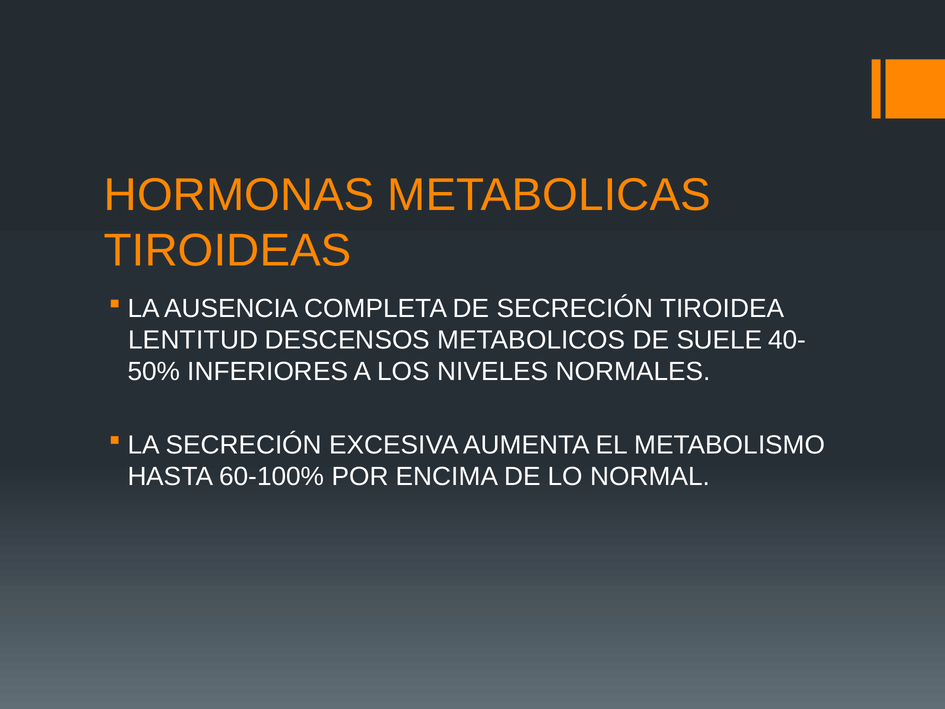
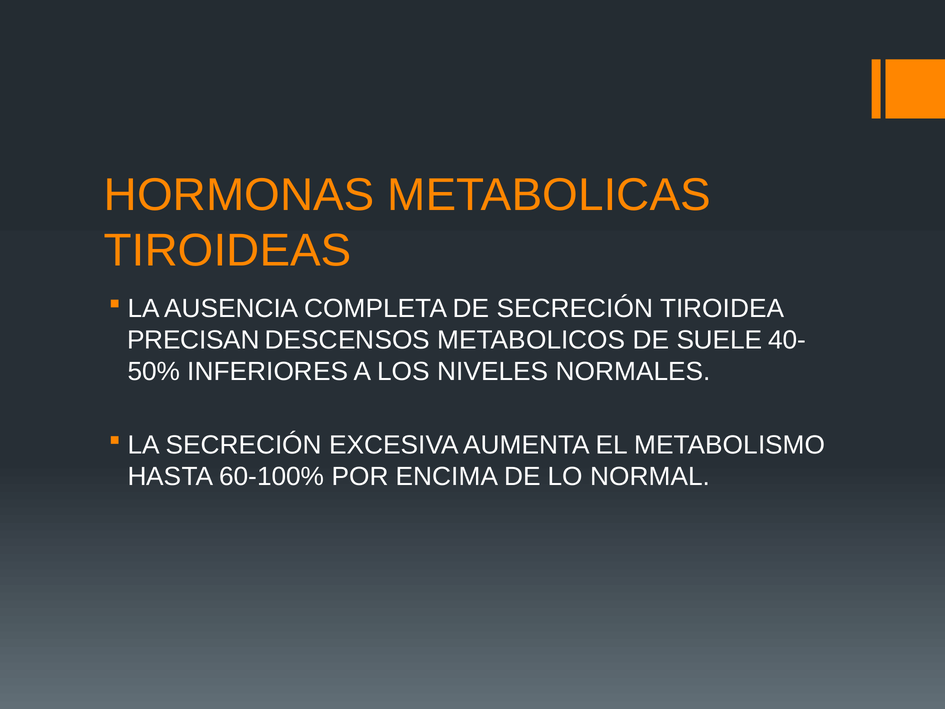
LENTITUD: LENTITUD -> PRECISAN
